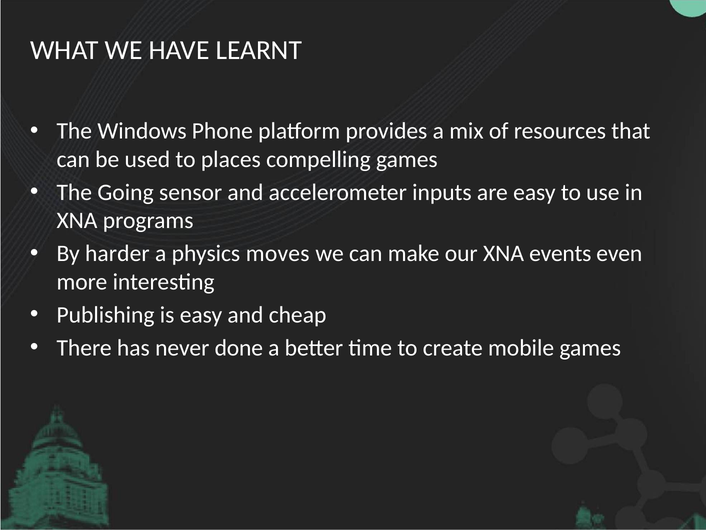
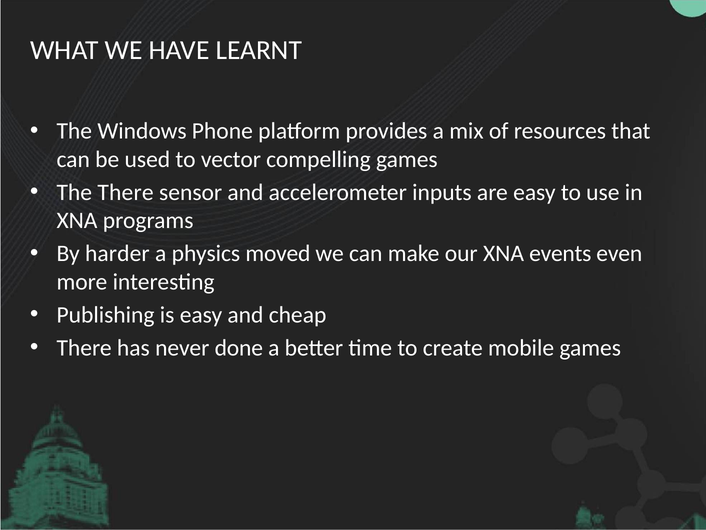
places: places -> vector
The Going: Going -> There
moves: moves -> moved
